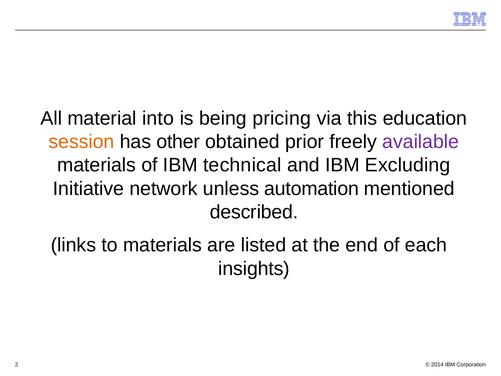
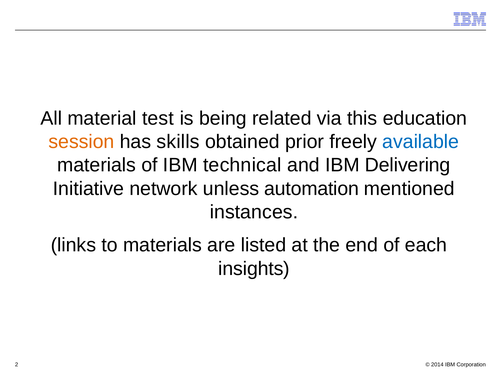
into: into -> test
pricing: pricing -> related
other: other -> skills
available colour: purple -> blue
Excluding: Excluding -> Delivering
described: described -> instances
